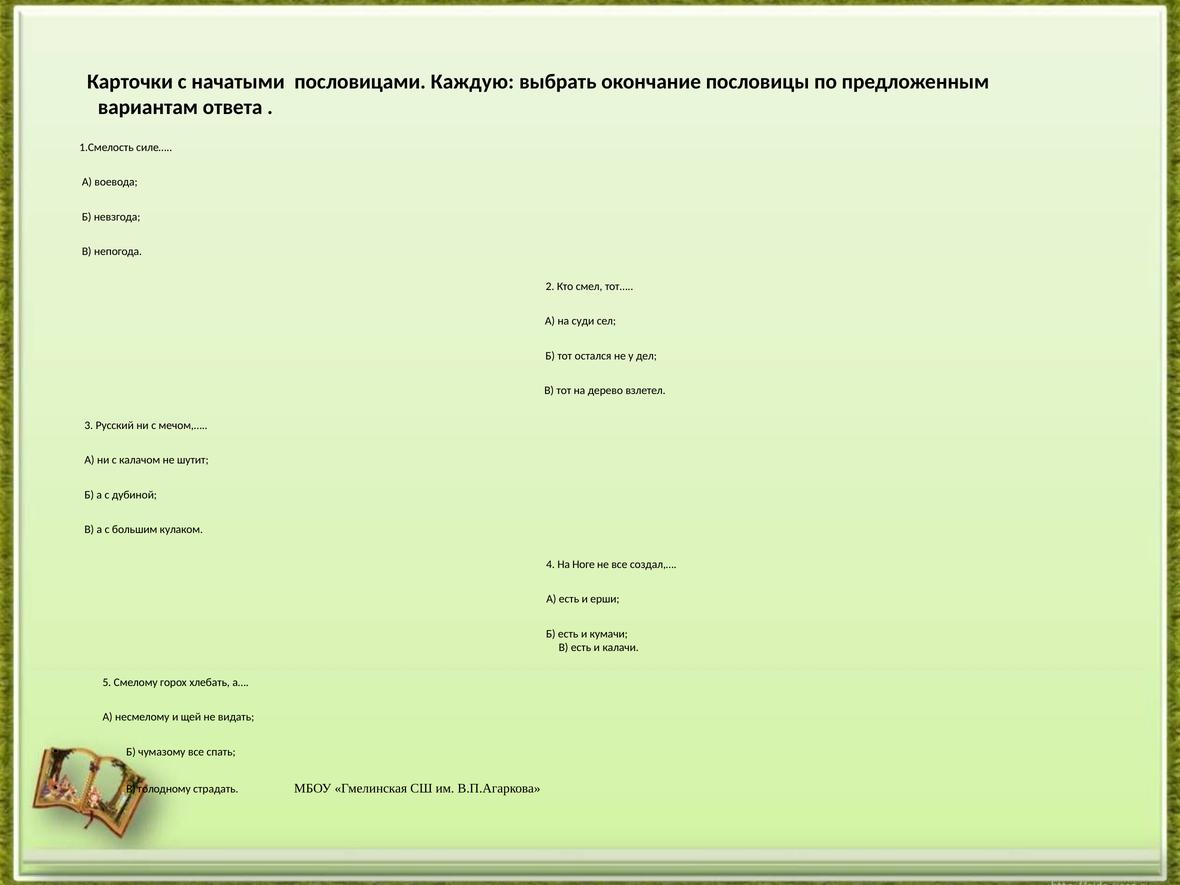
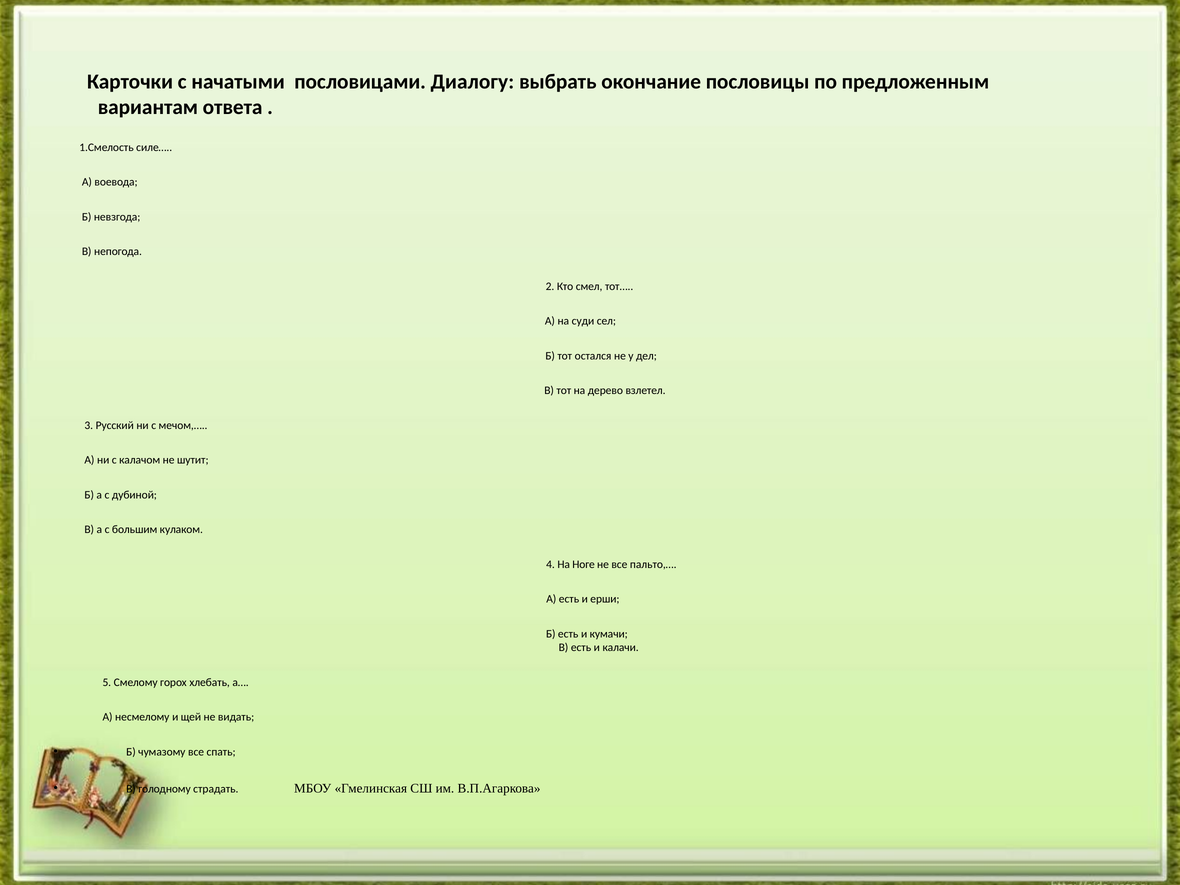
Каждую: Каждую -> Диалогу
создал,…: создал,… -> пальто,…
